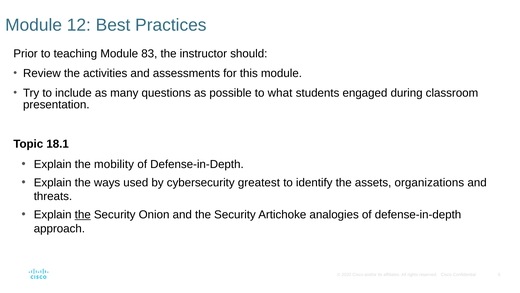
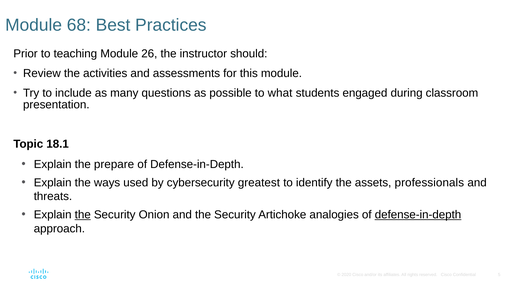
12: 12 -> 68
83: 83 -> 26
mobility: mobility -> prepare
organizations: organizations -> professionals
defense-in-depth at (418, 214) underline: none -> present
